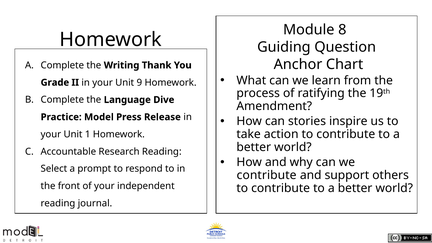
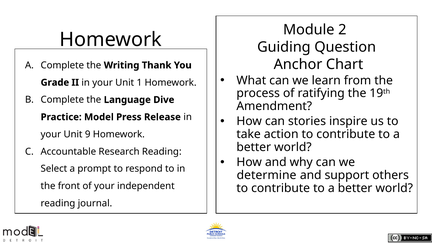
8: 8 -> 2
9: 9 -> 1
1: 1 -> 9
contribute at (267, 175): contribute -> determine
